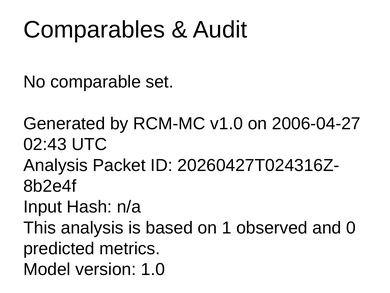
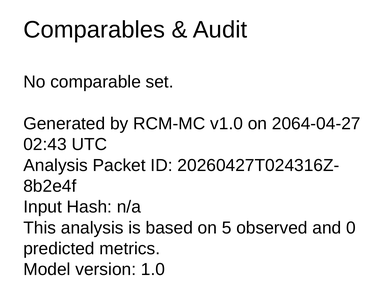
2006-04-27: 2006-04-27 -> 2064-04-27
1: 1 -> 5
